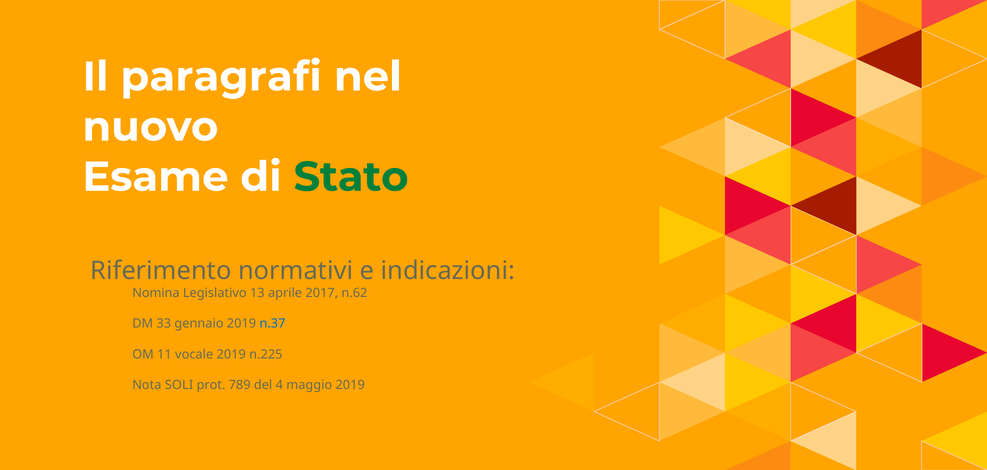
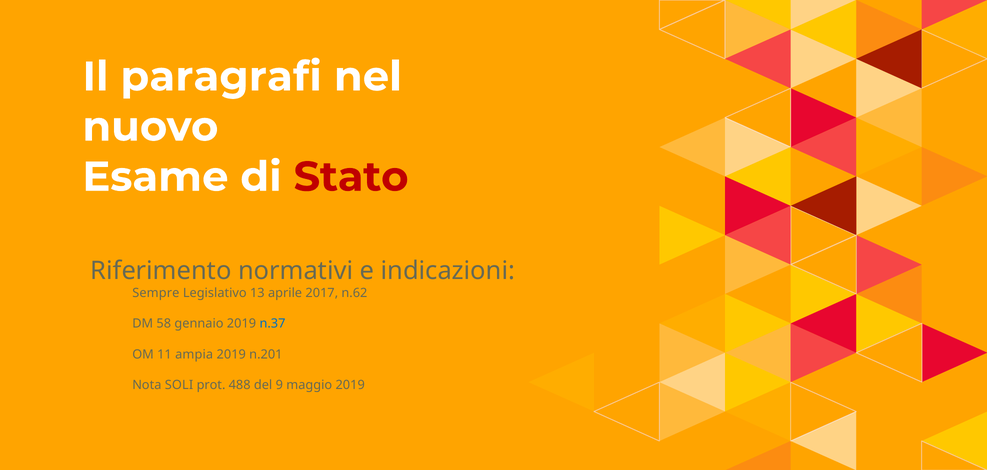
Stato colour: green -> red
Nomina: Nomina -> Sempre
33: 33 -> 58
vocale: vocale -> ampia
n.225: n.225 -> n.201
789: 789 -> 488
4: 4 -> 9
